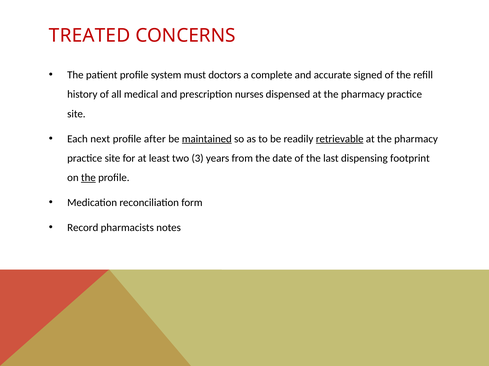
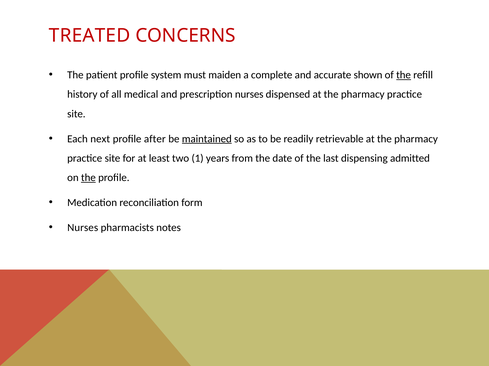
doctors: doctors -> maiden
signed: signed -> shown
the at (404, 75) underline: none -> present
retrievable underline: present -> none
3: 3 -> 1
footprint: footprint -> admitted
Record at (83, 228): Record -> Nurses
